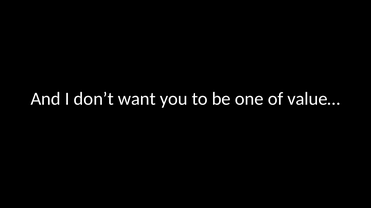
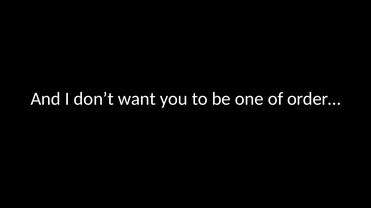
value…: value… -> order…
